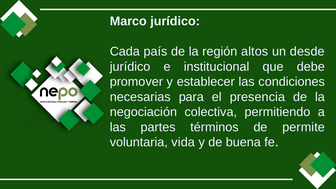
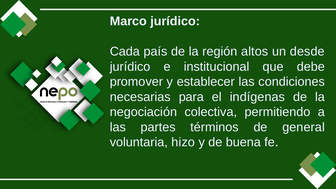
presencia: presencia -> indígenas
permite: permite -> general
vida: vida -> hizo
